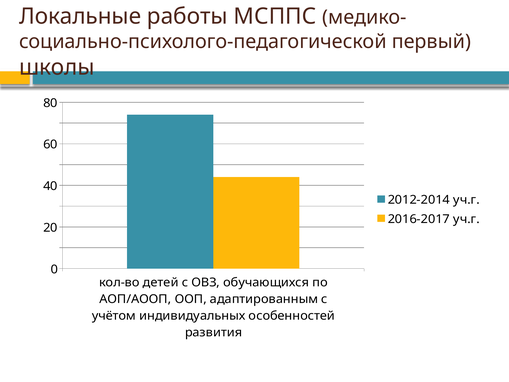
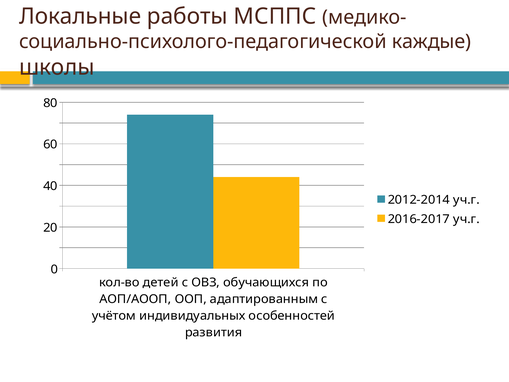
первый: первый -> каждые
